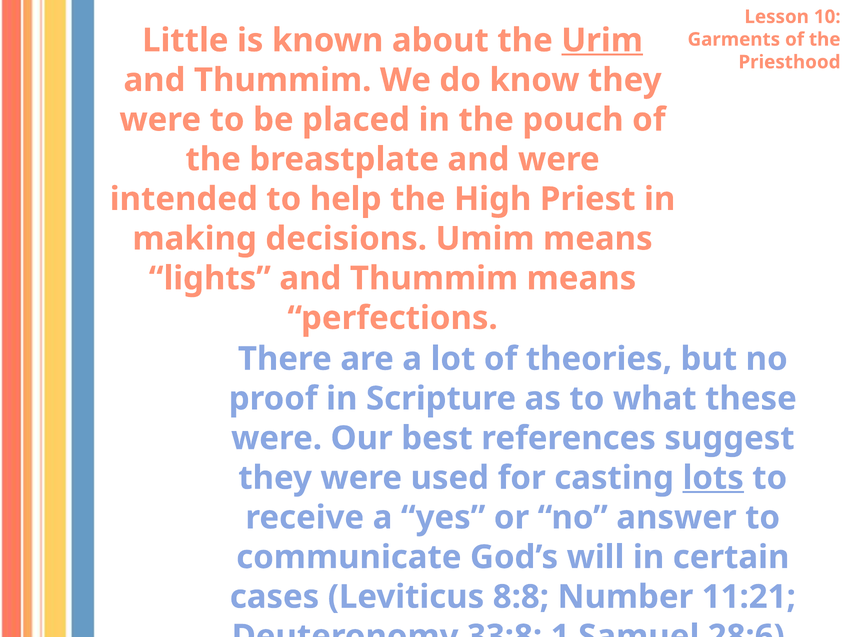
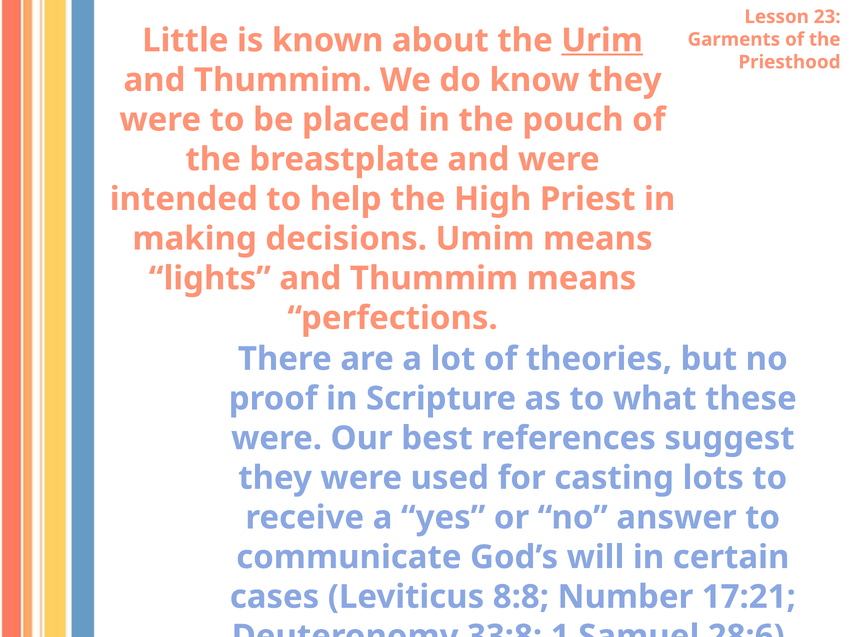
10: 10 -> 23
lots underline: present -> none
11:21: 11:21 -> 17:21
